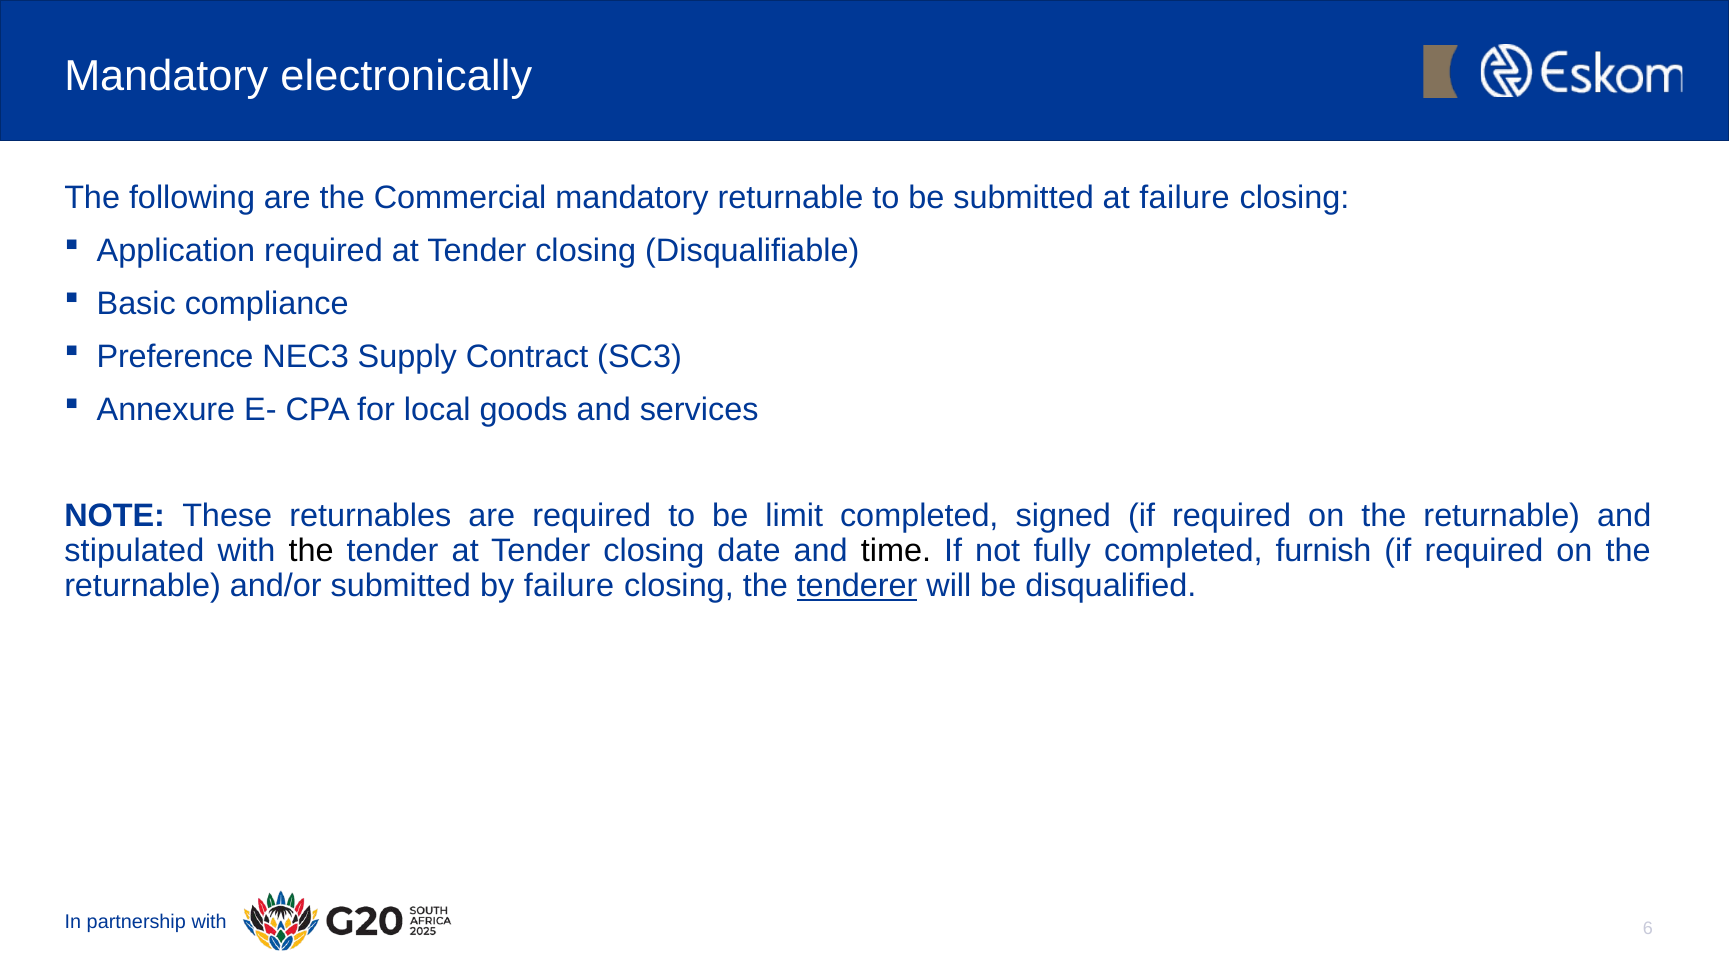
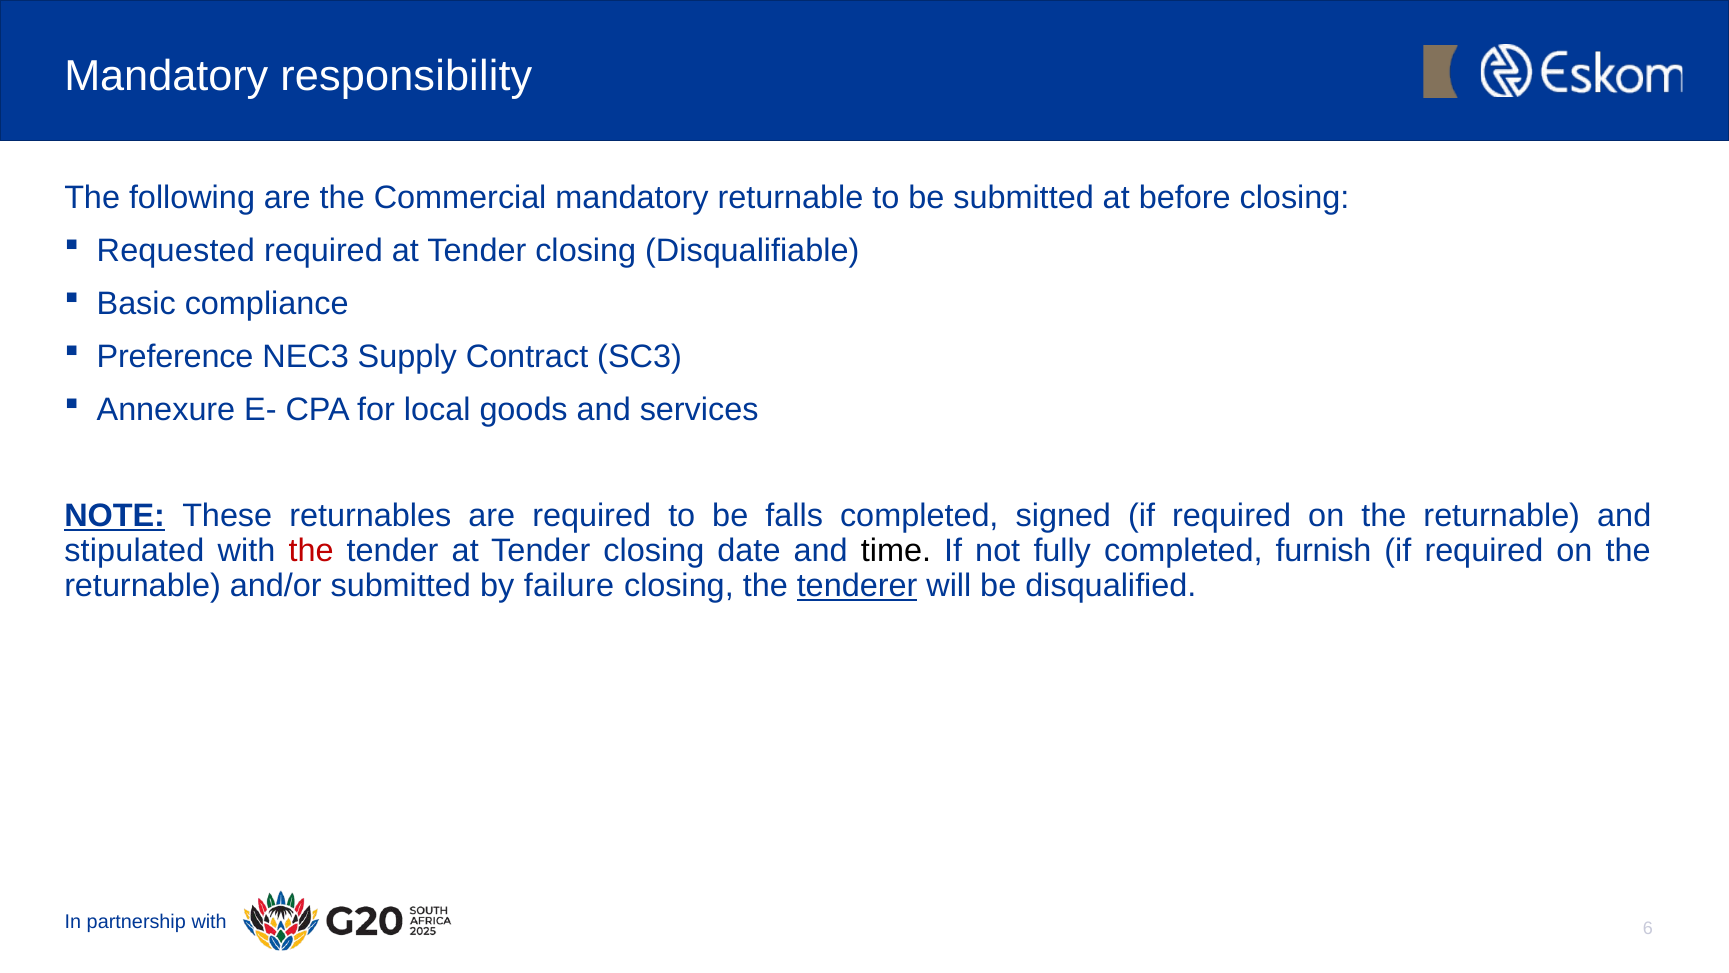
electronically: electronically -> responsibility
at failure: failure -> before
Application: Application -> Requested
NOTE underline: none -> present
limit: limit -> falls
the at (311, 551) colour: black -> red
